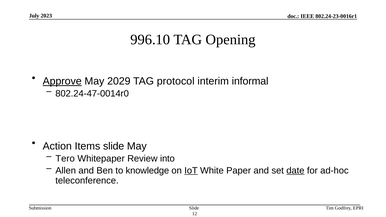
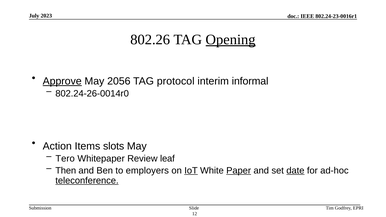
996.10: 996.10 -> 802.26
Opening underline: none -> present
2029: 2029 -> 2056
802.24-47-0014r0: 802.24-47-0014r0 -> 802.24-26-0014r0
Items slide: slide -> slots
into: into -> leaf
Allen: Allen -> Then
knowledge: knowledge -> employers
Paper underline: none -> present
teleconference underline: none -> present
